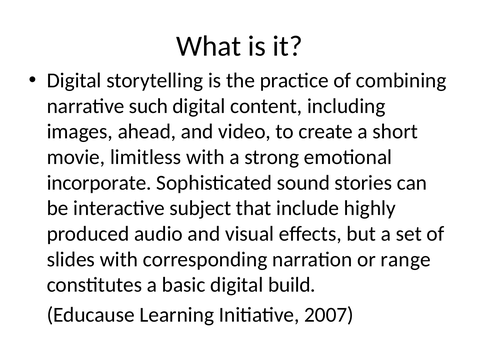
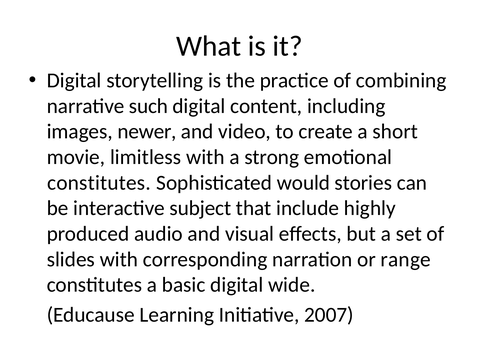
ahead: ahead -> newer
incorporate at (99, 183): incorporate -> constitutes
sound: sound -> would
build: build -> wide
